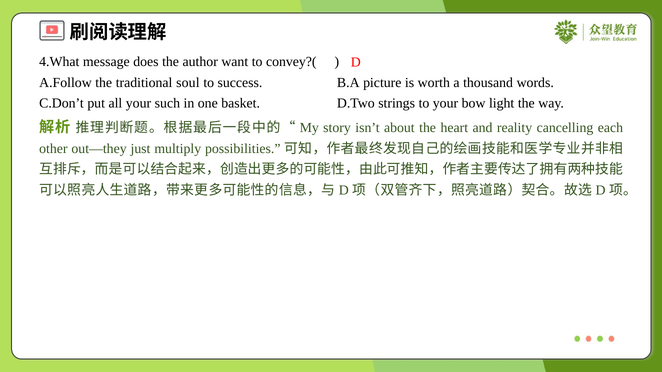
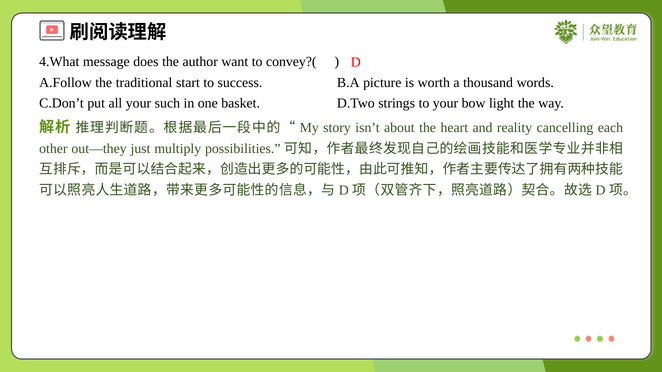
soul: soul -> start
